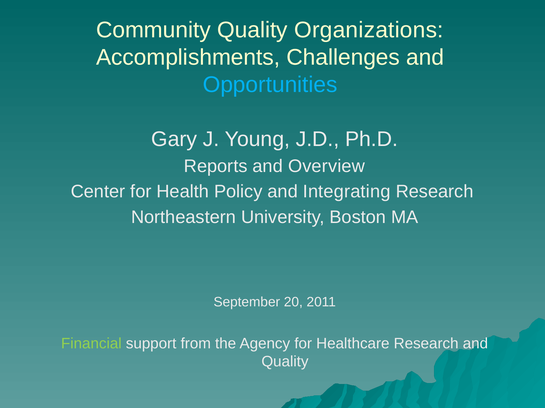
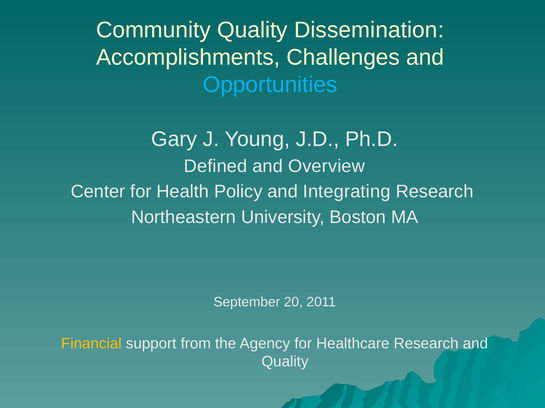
Organizations: Organizations -> Dissemination
Reports: Reports -> Defined
Financial colour: light green -> yellow
